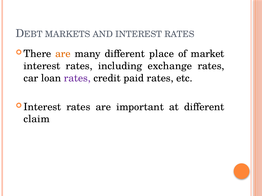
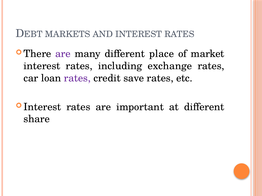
are at (63, 54) colour: orange -> purple
paid: paid -> save
claim: claim -> share
